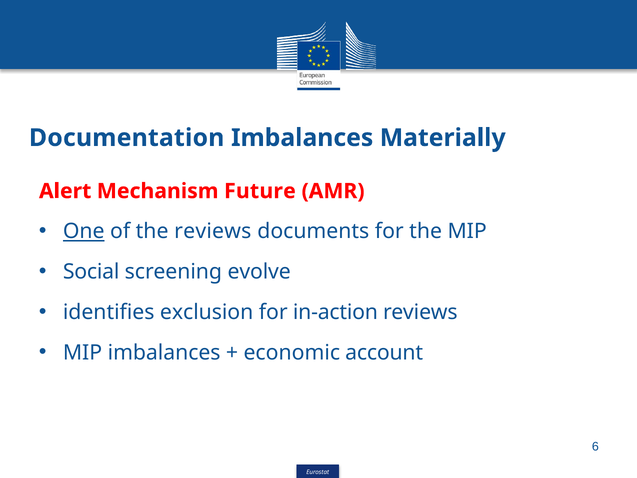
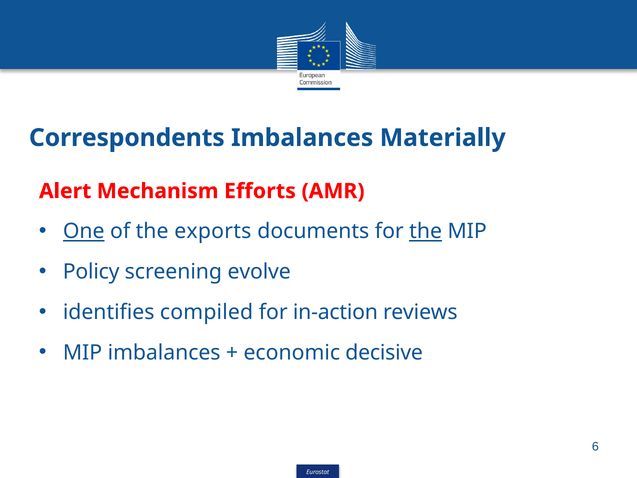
Documentation: Documentation -> Correspondents
Future: Future -> Efforts
the reviews: reviews -> exports
the at (426, 231) underline: none -> present
Social: Social -> Policy
exclusion: exclusion -> compiled
account: account -> decisive
